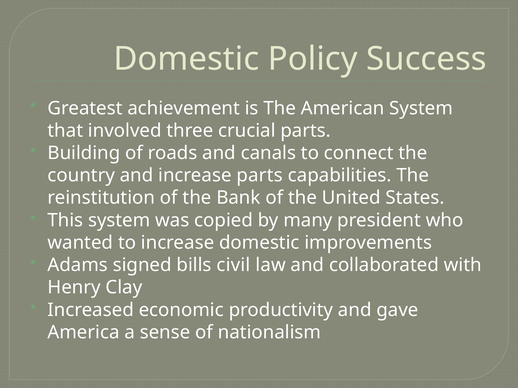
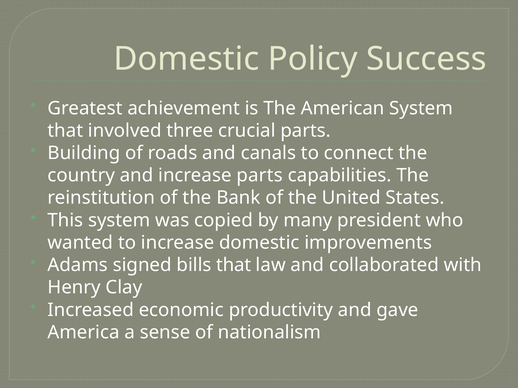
bills civil: civil -> that
